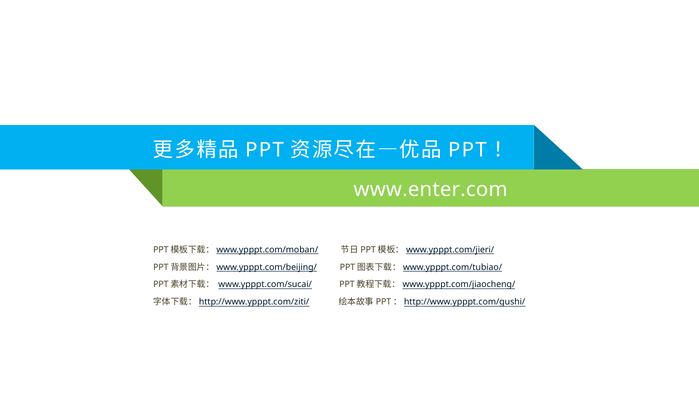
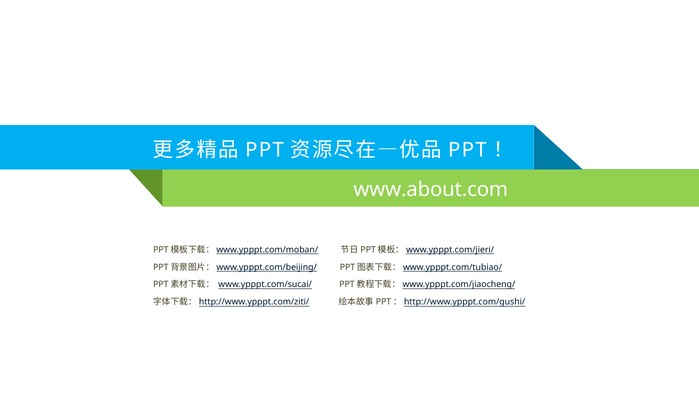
www.enter.com: www.enter.com -> www.about.com
